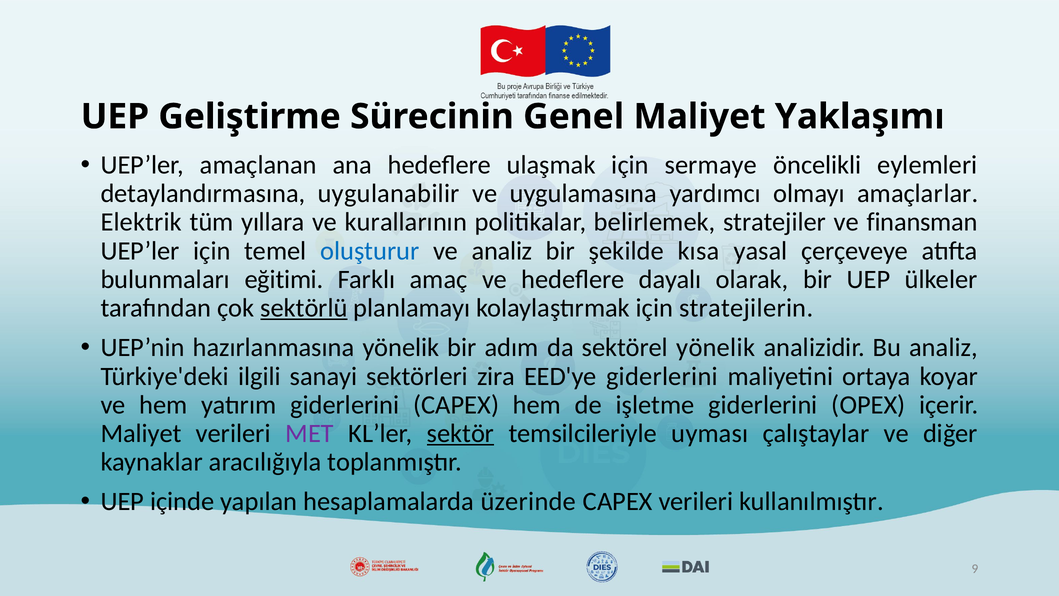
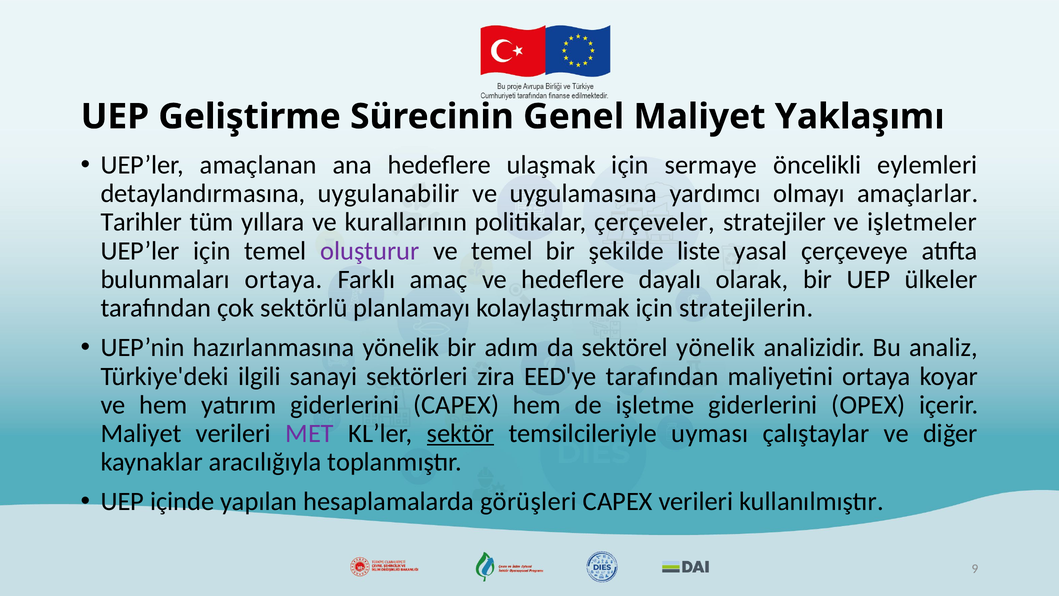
Elektrik: Elektrik -> Tarihler
belirlemek: belirlemek -> çerçeveler
finansman: finansman -> işletmeler
oluşturur colour: blue -> purple
ve analiz: analiz -> temel
kısa: kısa -> liste
bulunmaları eğitimi: eğitimi -> ortaya
sektörlü underline: present -> none
EED'ye giderlerini: giderlerini -> tarafından
üzerinde: üzerinde -> görüşleri
